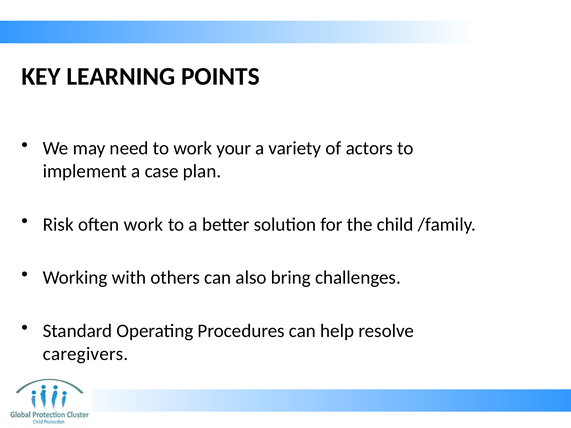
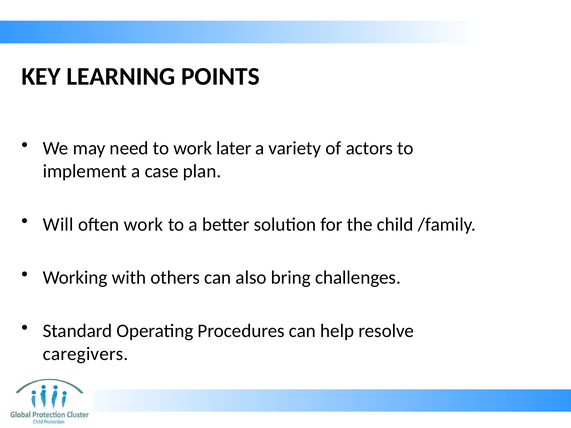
your: your -> later
Risk: Risk -> Will
